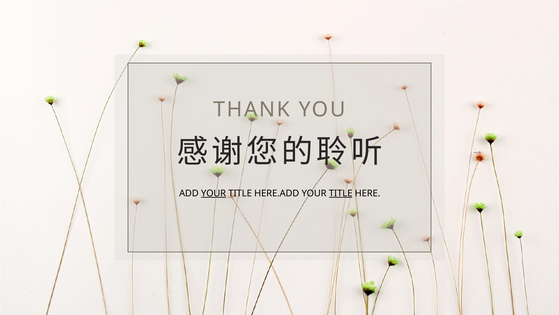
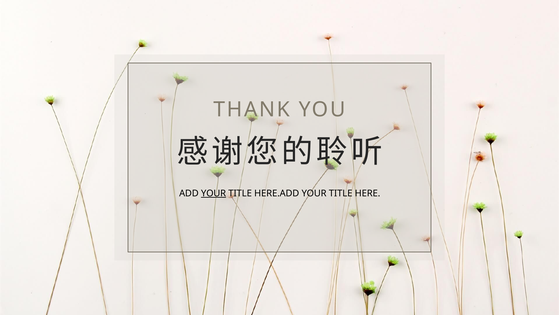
TITLE at (341, 193) underline: present -> none
